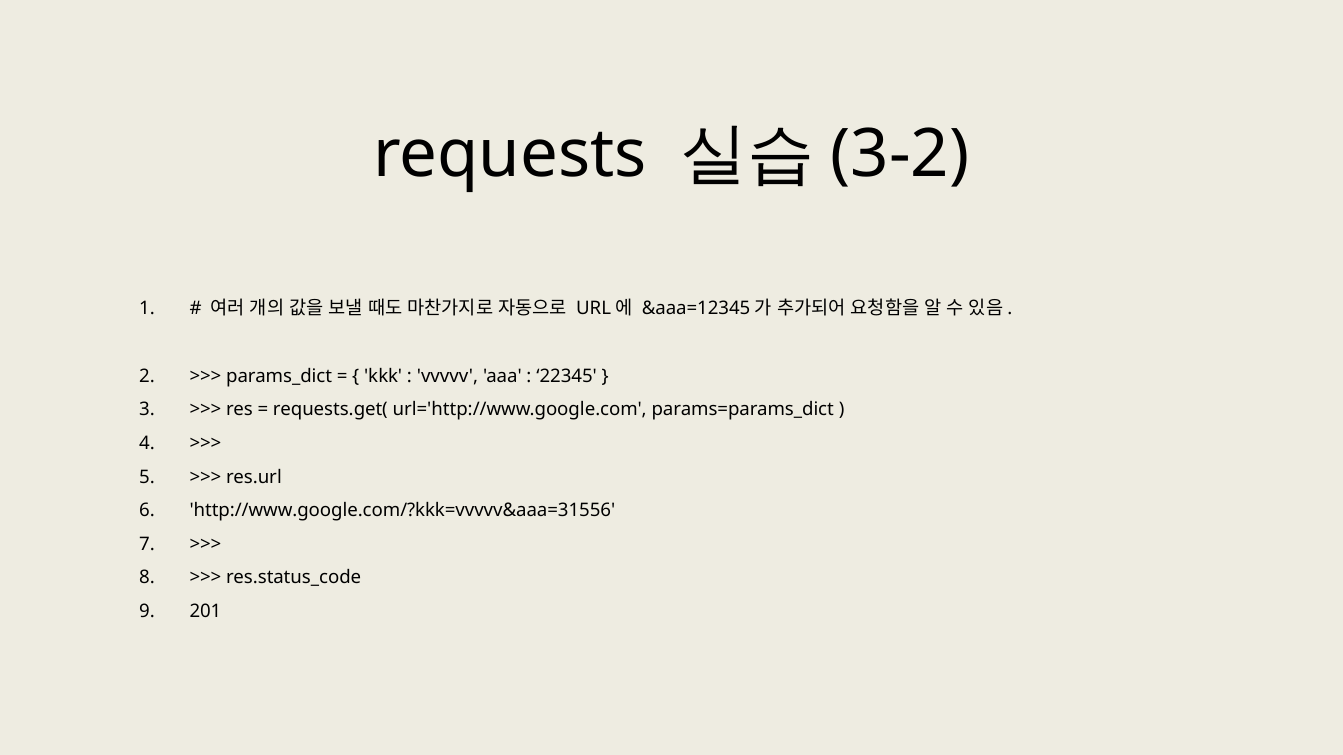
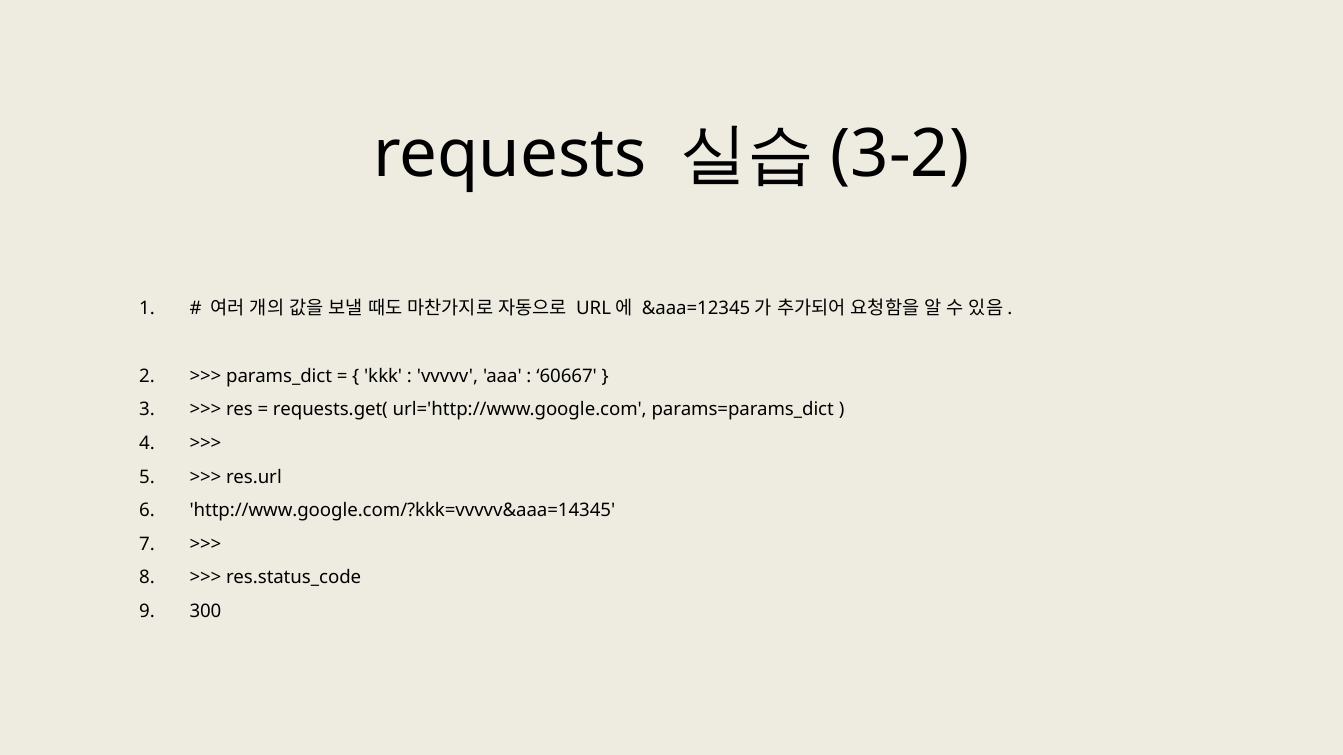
22345: 22345 -> 60667
http://www.google.com/?kkk=vvvvv&aaa=31556: http://www.google.com/?kkk=vvvvv&aaa=31556 -> http://www.google.com/?kkk=vvvvv&aaa=14345
201: 201 -> 300
